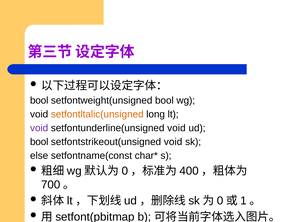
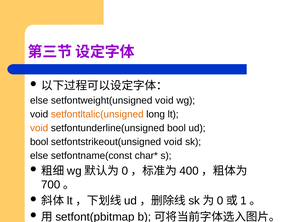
bool at (39, 100): bool -> else
setfontweight(unsigned bool: bool -> void
void at (39, 128) colour: purple -> orange
setfontunderline(unsigned void: void -> bool
